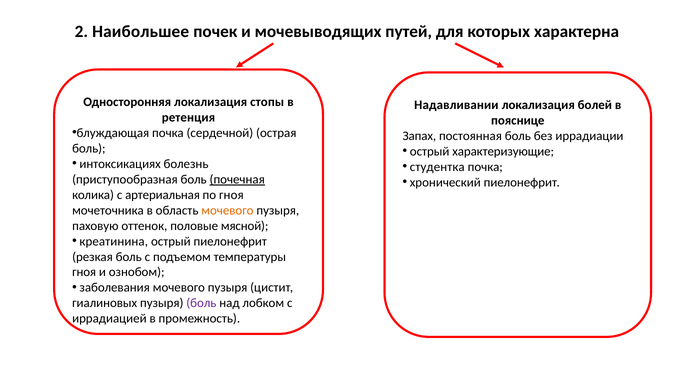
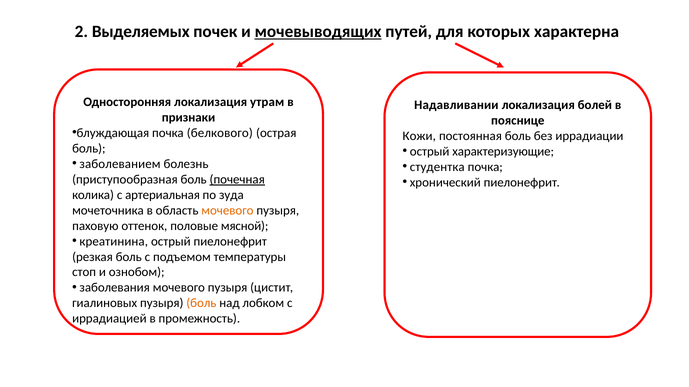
Наибольшее: Наибольшее -> Выделяемых
мочевыводящих underline: none -> present
стопы: стопы -> утрам
ретенция: ретенция -> признаки
сердечной: сердечной -> белкового
Запах: Запах -> Кожи
интоксикациях: интоксикациях -> заболеванием
по гноя: гноя -> зуда
гноя at (84, 273): гноя -> стоп
боль at (201, 304) colour: purple -> orange
